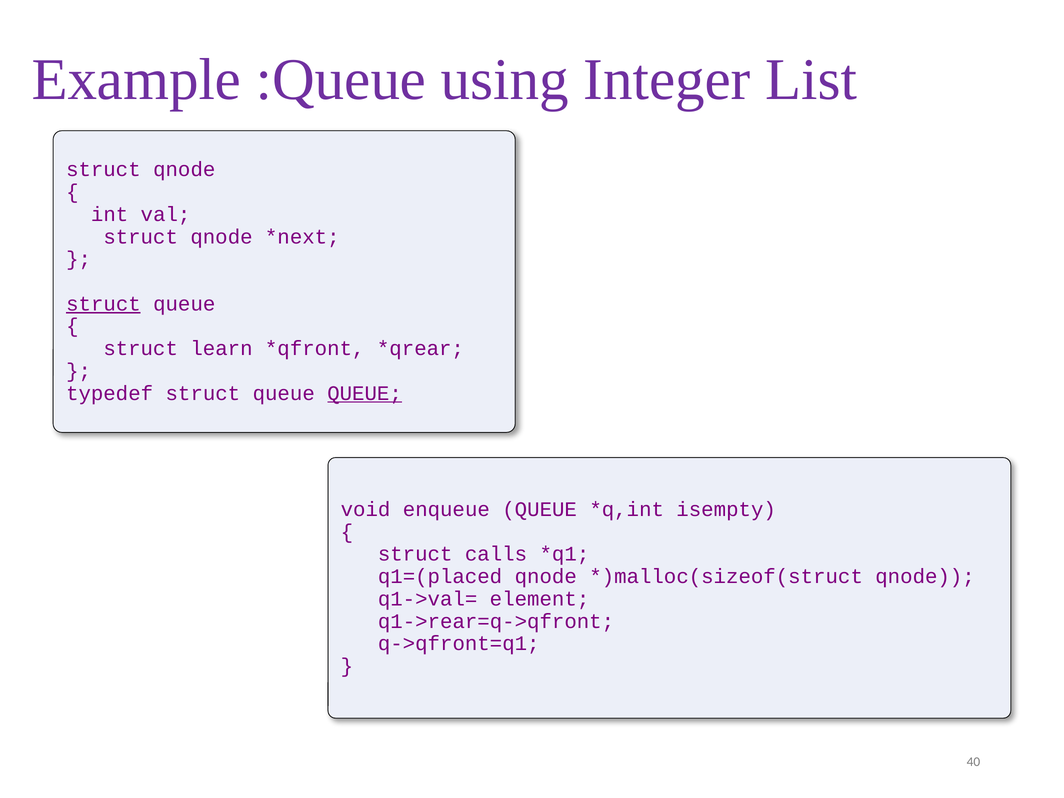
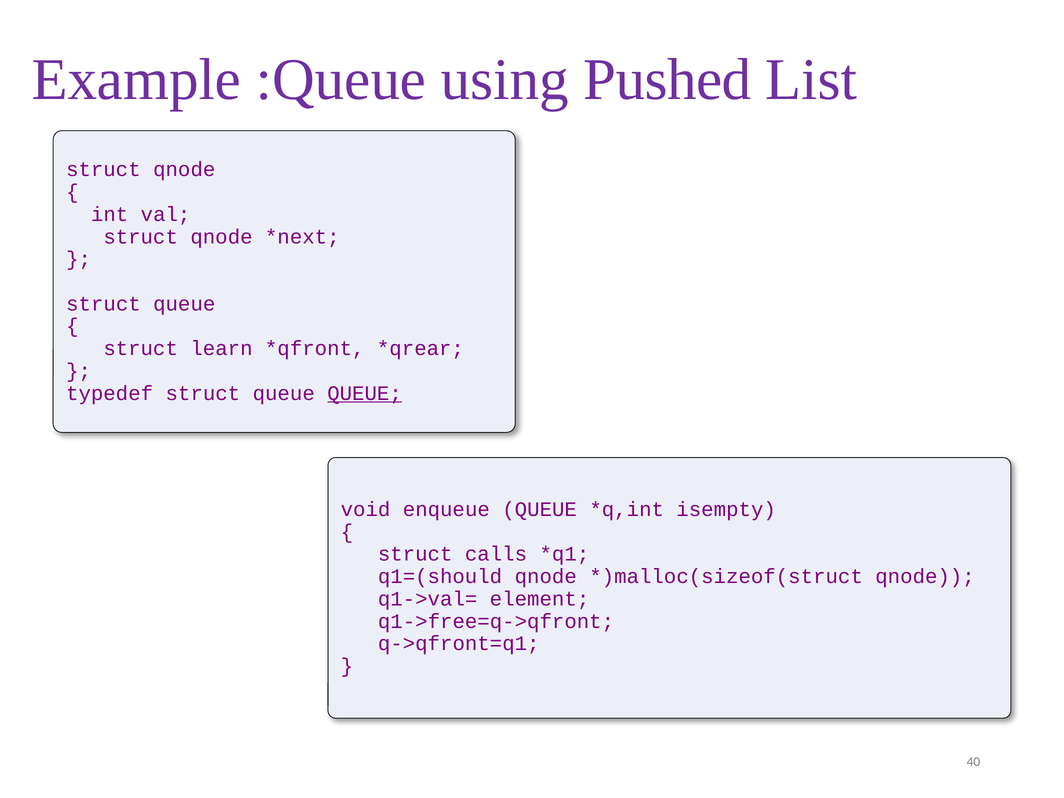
Integer: Integer -> Pushed
struct at (103, 304) underline: present -> none
q1=(placed: q1=(placed -> q1=(should
q1->rear=q->qfront: q1->rear=q->qfront -> q1->free=q->qfront
